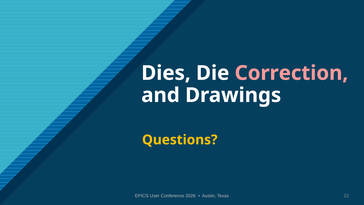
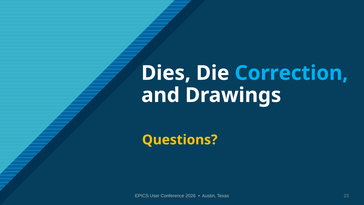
Correction colour: pink -> light blue
